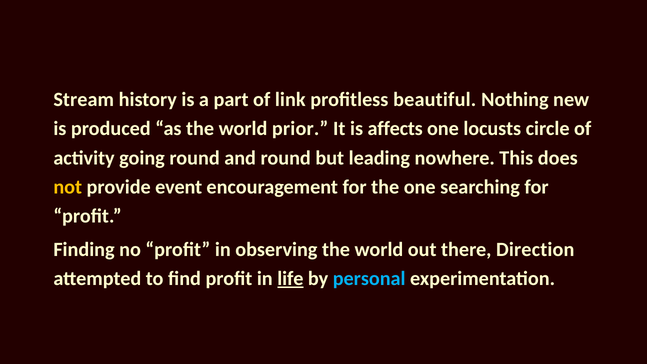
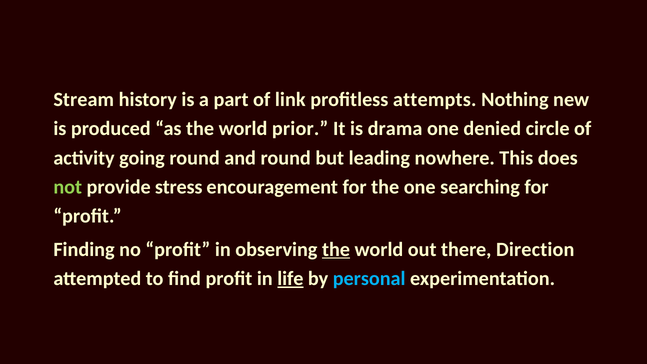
beautiful: beautiful -> attempts
affects: affects -> drama
locusts: locusts -> denied
not colour: yellow -> light green
event: event -> stress
the at (336, 249) underline: none -> present
